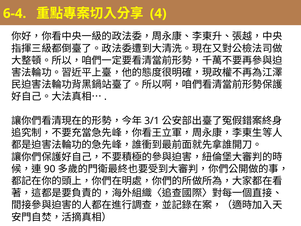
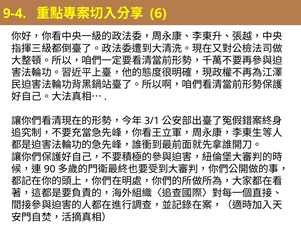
6-4: 6-4 -> 9-4
4: 4 -> 6
